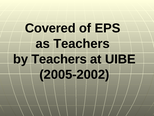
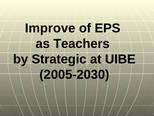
Covered: Covered -> Improve
by Teachers: Teachers -> Strategic
2005-2002: 2005-2002 -> 2005-2030
